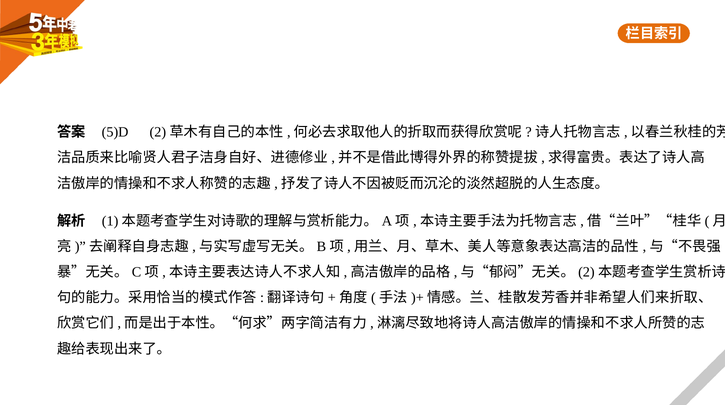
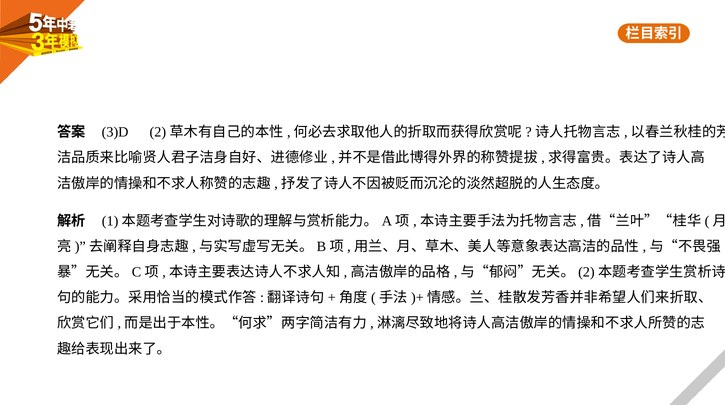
5)D: 5)D -> 3)D
